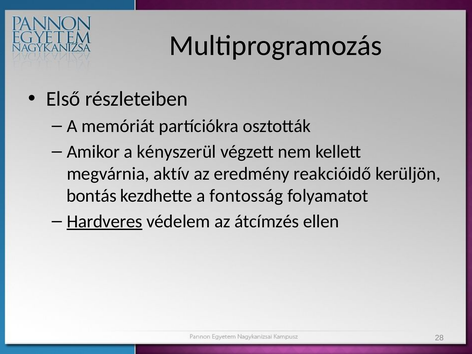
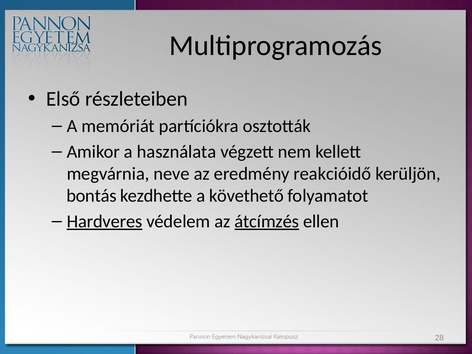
kényszerül: kényszerül -> használata
aktív: aktív -> neve
fontosság: fontosság -> követhető
átcímzés underline: none -> present
